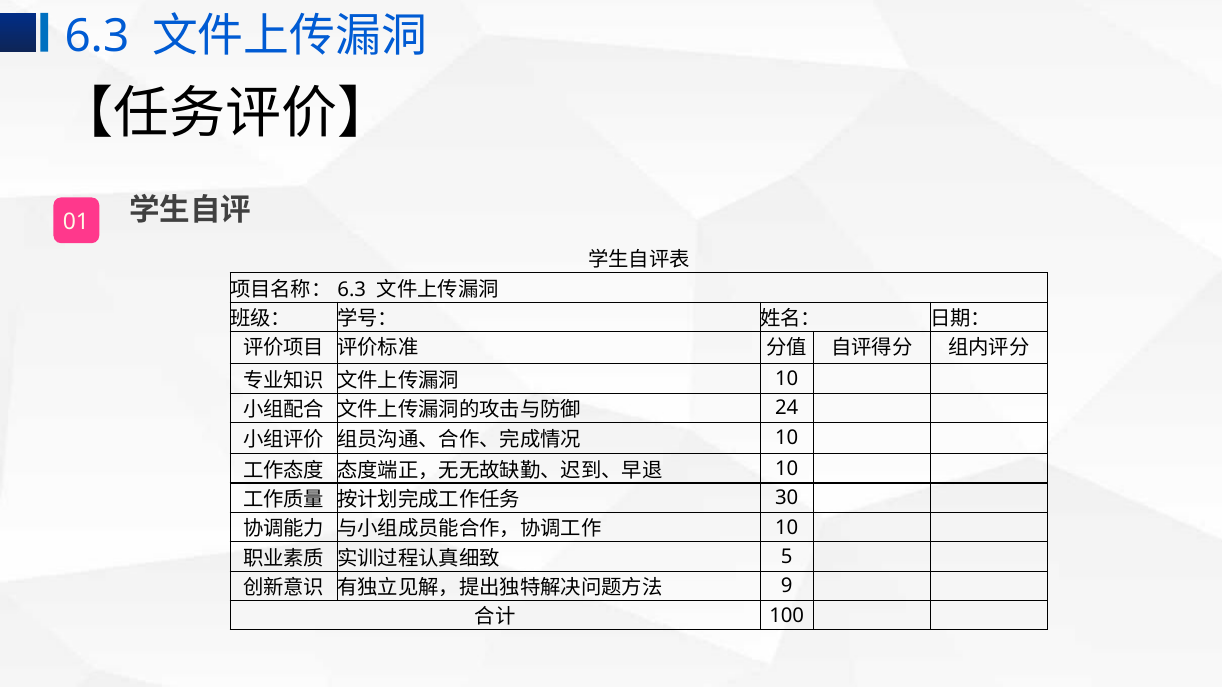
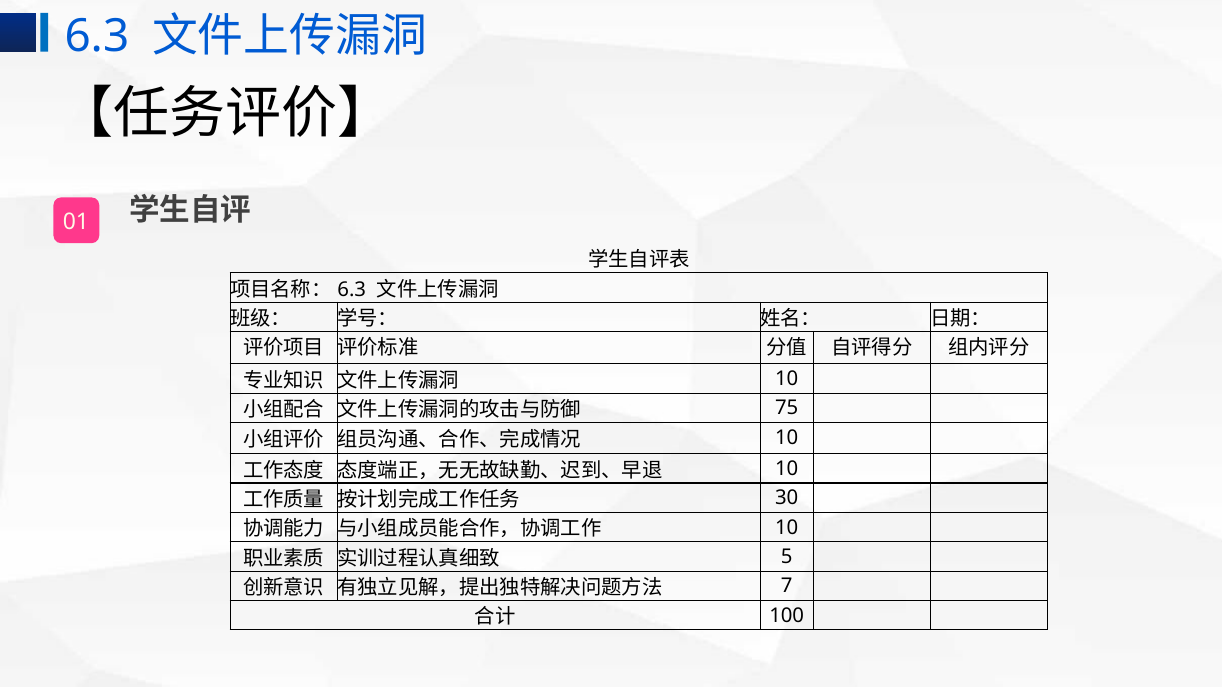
24: 24 -> 75
9: 9 -> 7
